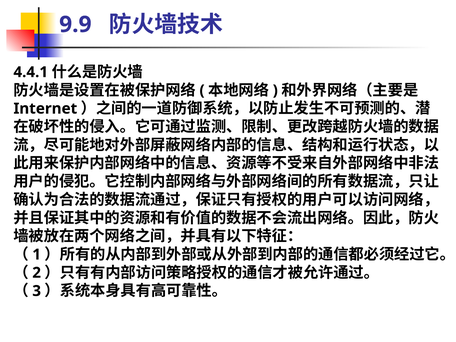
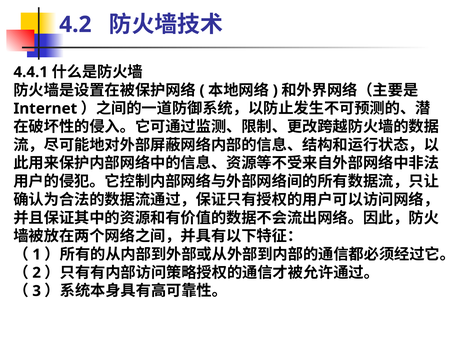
9.9: 9.9 -> 4.2
